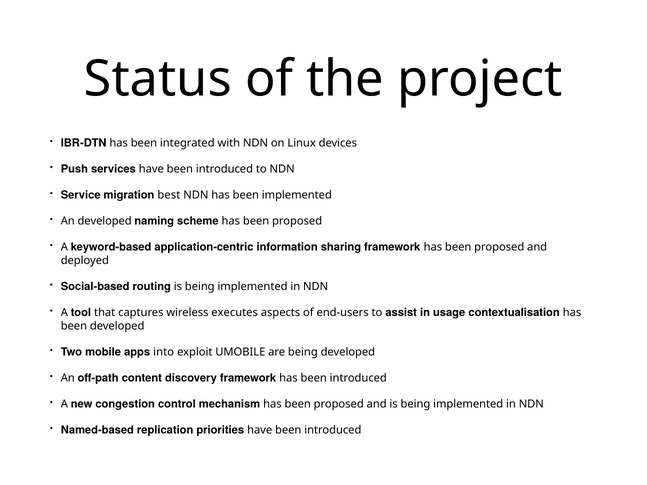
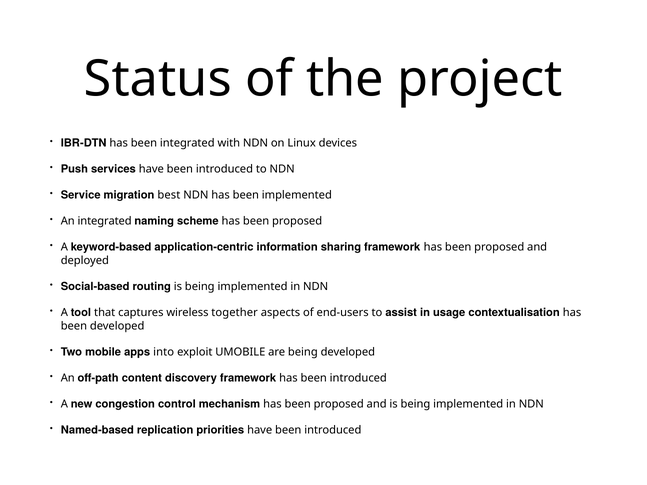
An developed: developed -> integrated
executes: executes -> together
